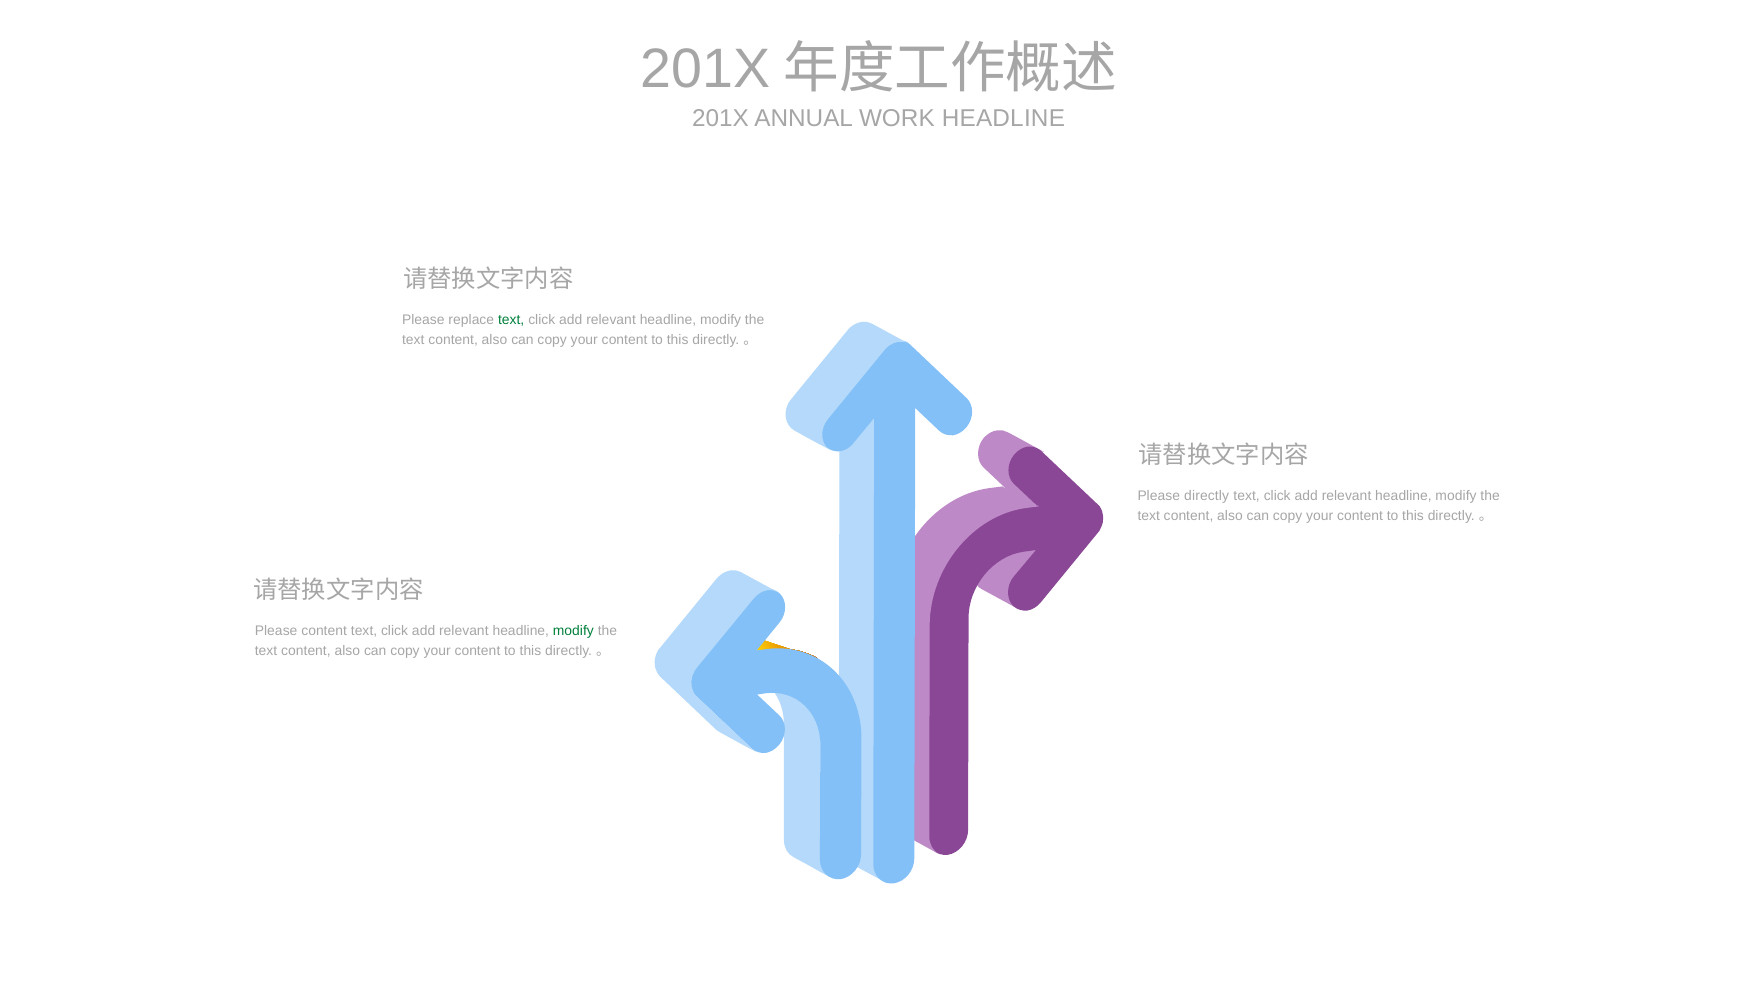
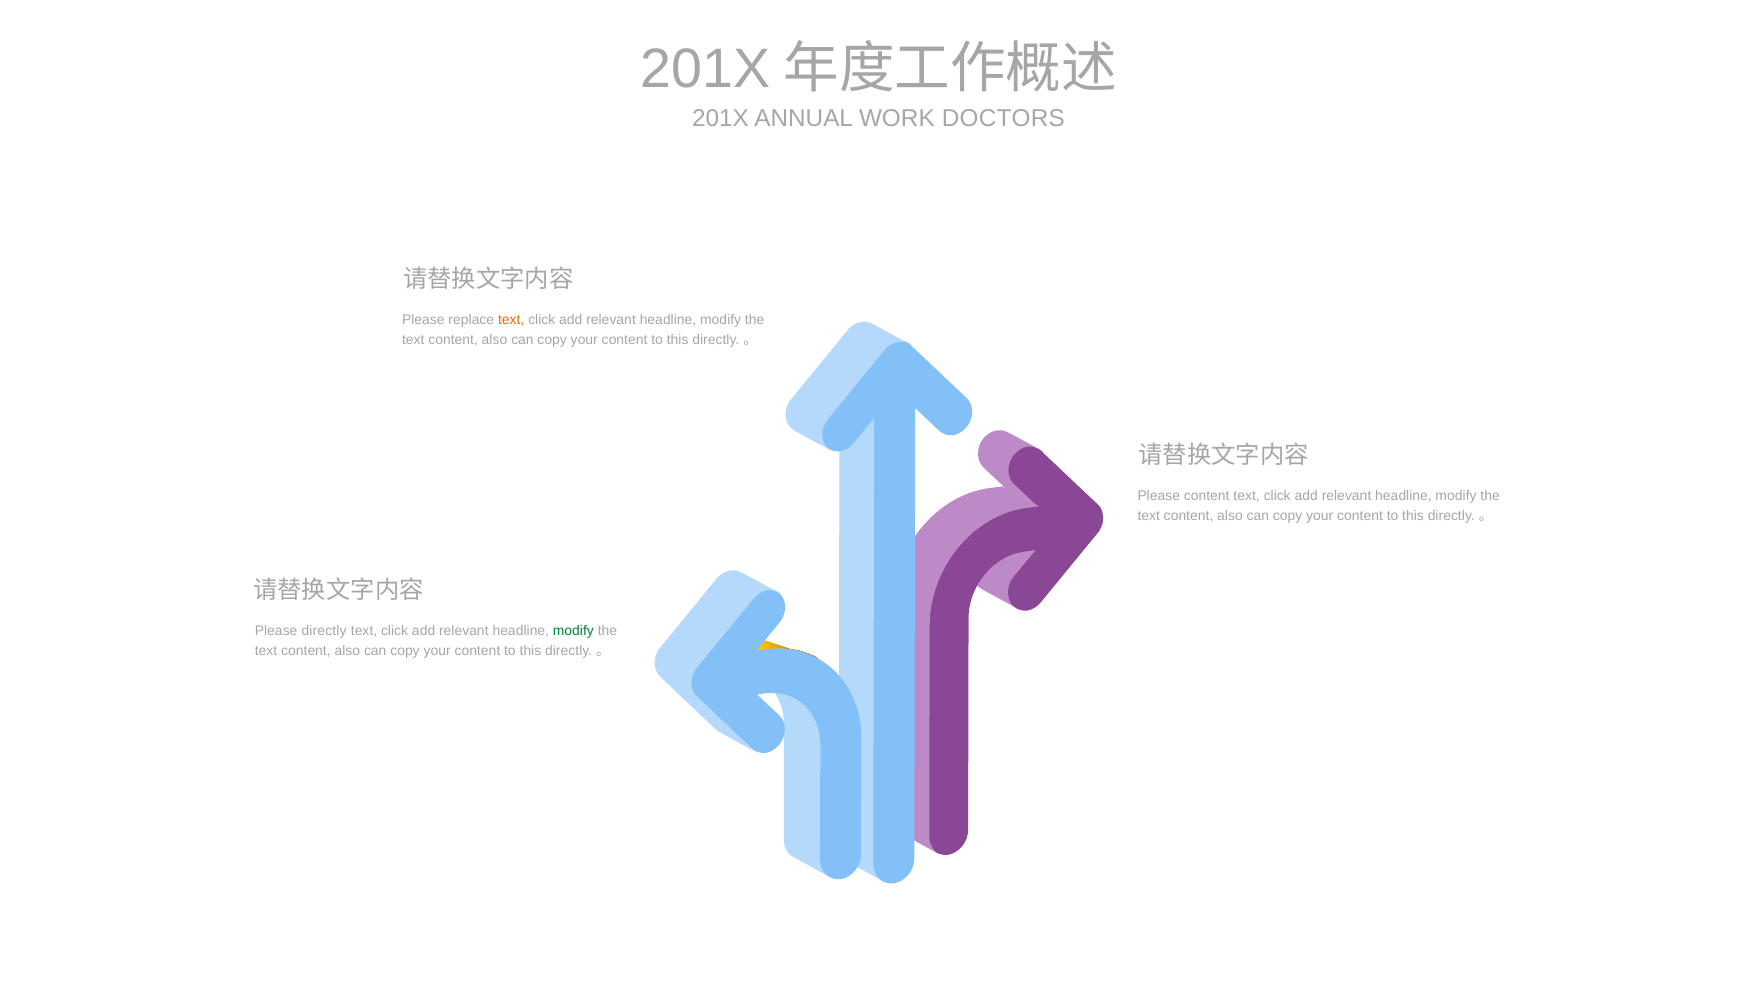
WORK HEADLINE: HEADLINE -> DOCTORS
text at (511, 320) colour: green -> orange
Please directly: directly -> content
Please content: content -> directly
